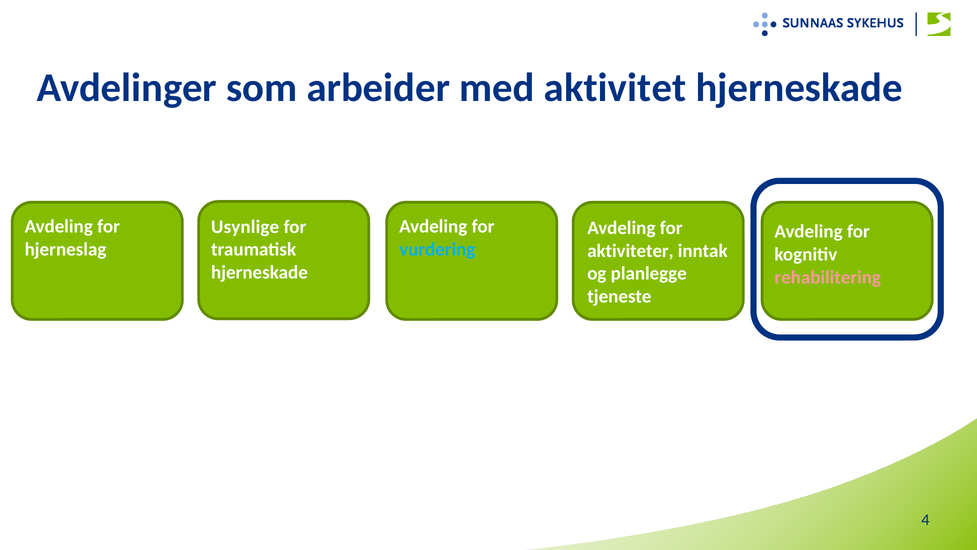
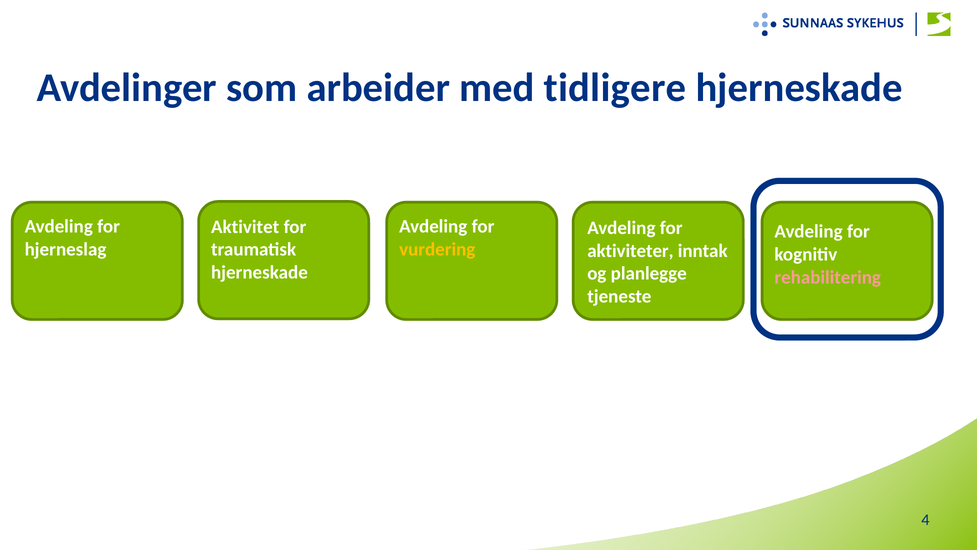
aktivitet: aktivitet -> tidligere
Usynlige: Usynlige -> Aktivitet
vurdering colour: light blue -> yellow
